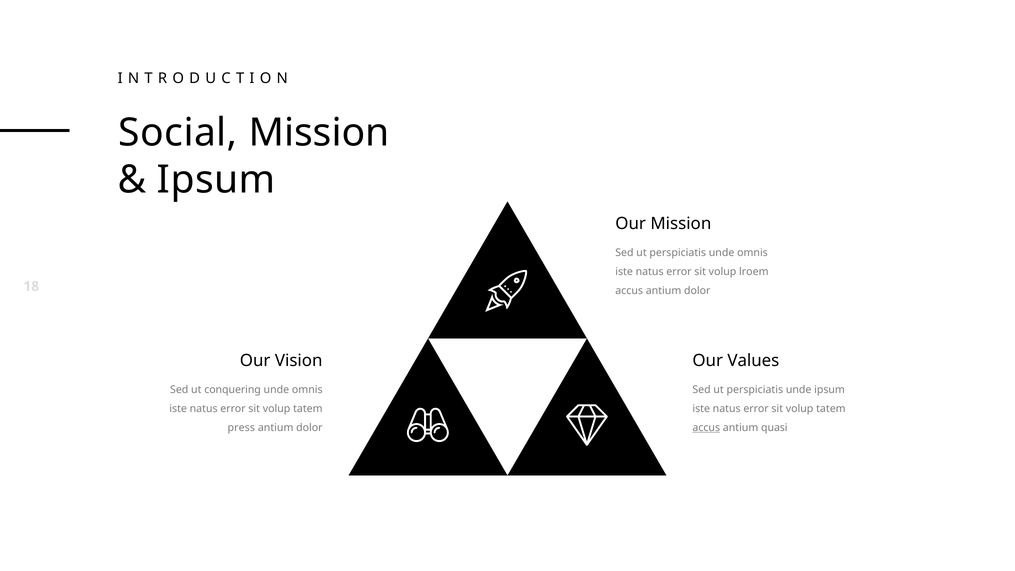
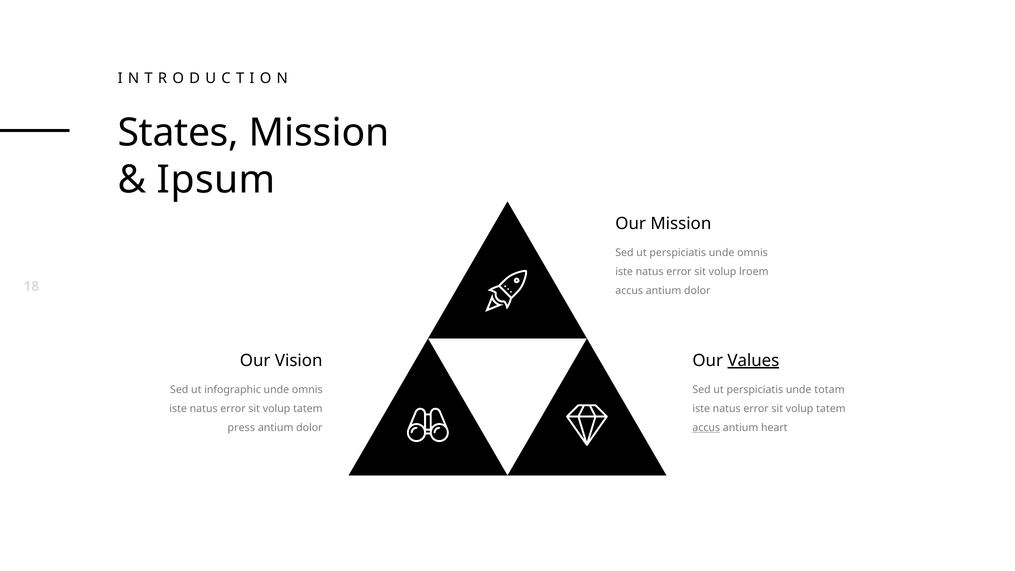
Social: Social -> States
Values underline: none -> present
conquering: conquering -> infographic
unde ipsum: ipsum -> totam
quasi: quasi -> heart
